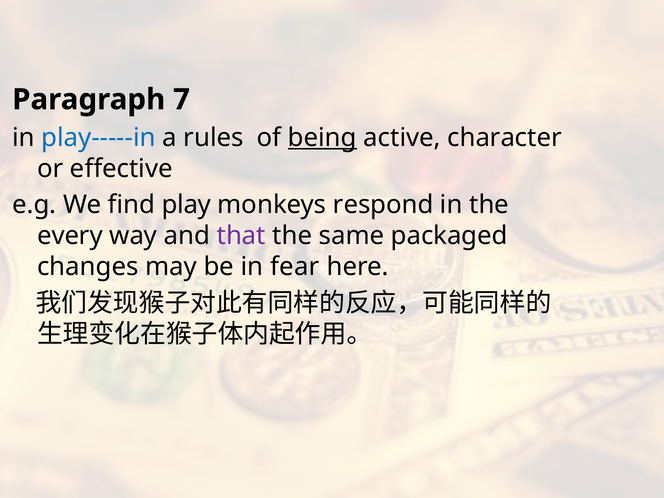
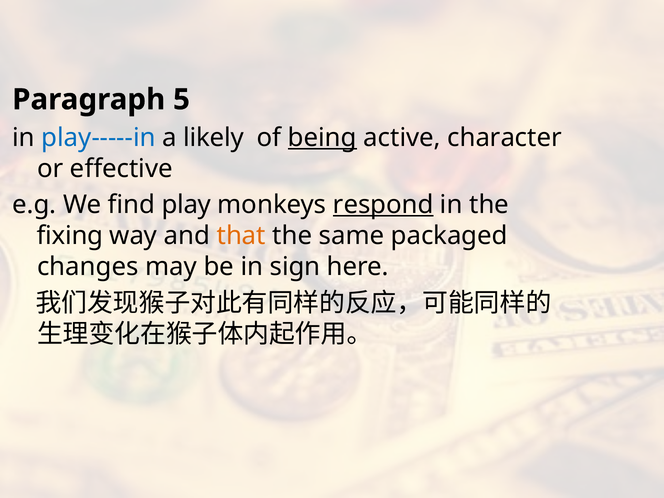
7: 7 -> 5
rules: rules -> likely
respond underline: none -> present
every: every -> fixing
that colour: purple -> orange
fear: fear -> sign
